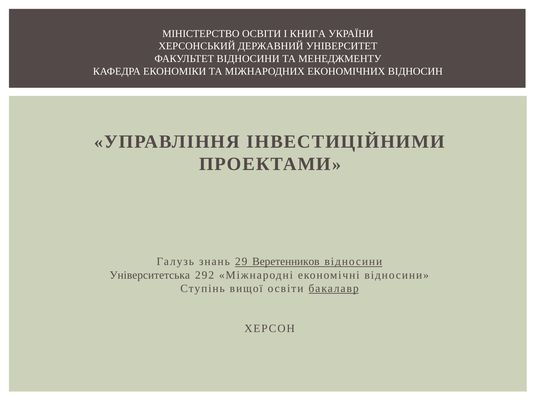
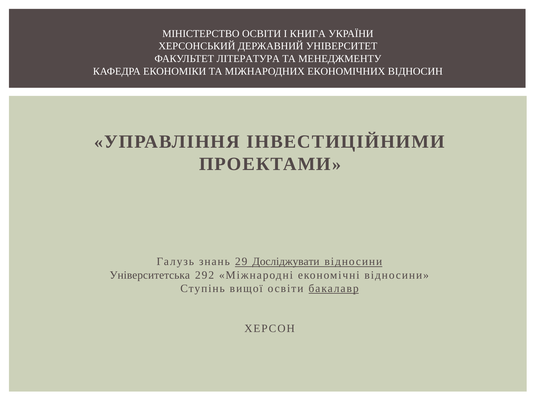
ФАКУЛЬТЕТ ВІДНОСИНИ: ВІДНОСИНИ -> ЛІТЕРАТУРА
Веретенников: Веретенников -> Досліджувати
